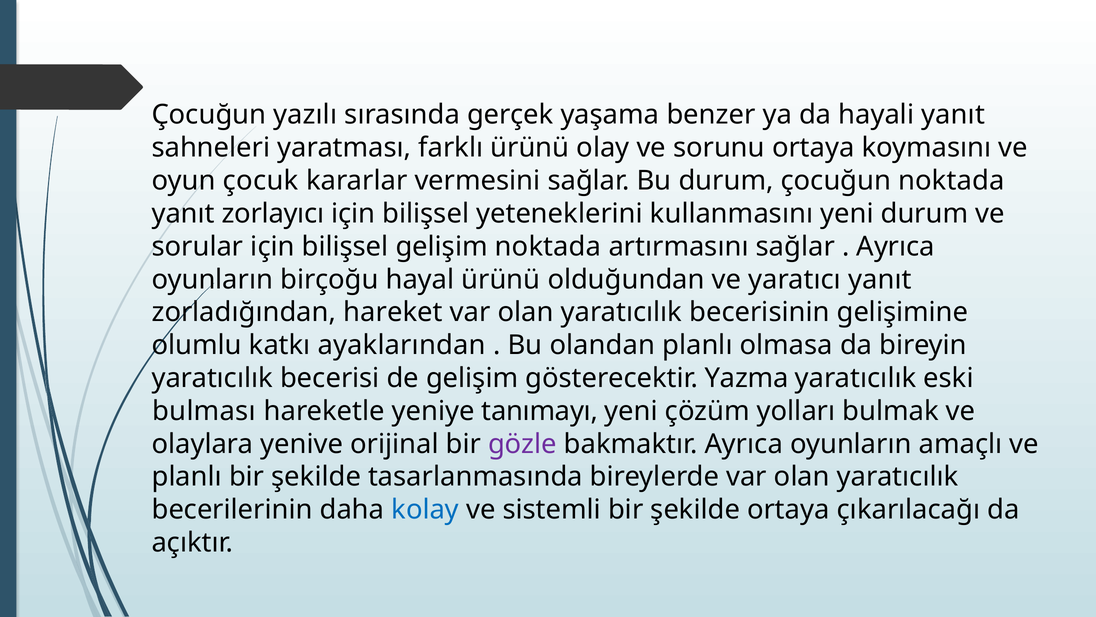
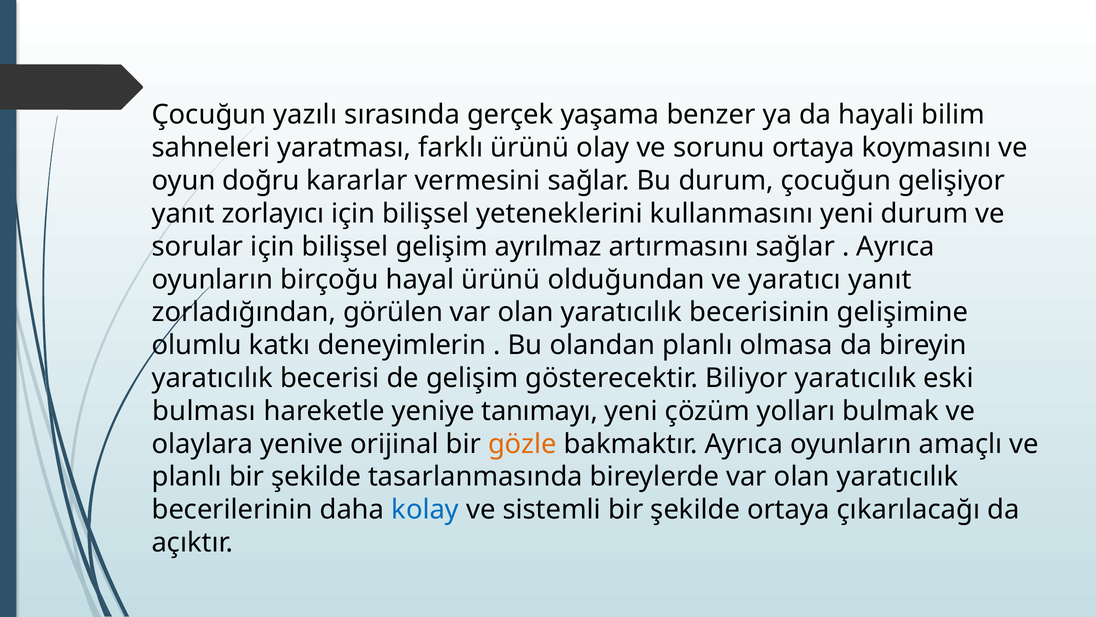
hayali yanıt: yanıt -> bilim
çocuk: çocuk -> doğru
çocuğun noktada: noktada -> gelişiyor
gelişim noktada: noktada -> ayrılmaz
hareket: hareket -> görülen
ayaklarından: ayaklarından -> deneyimlerin
Yazma: Yazma -> Biliyor
gözle colour: purple -> orange
